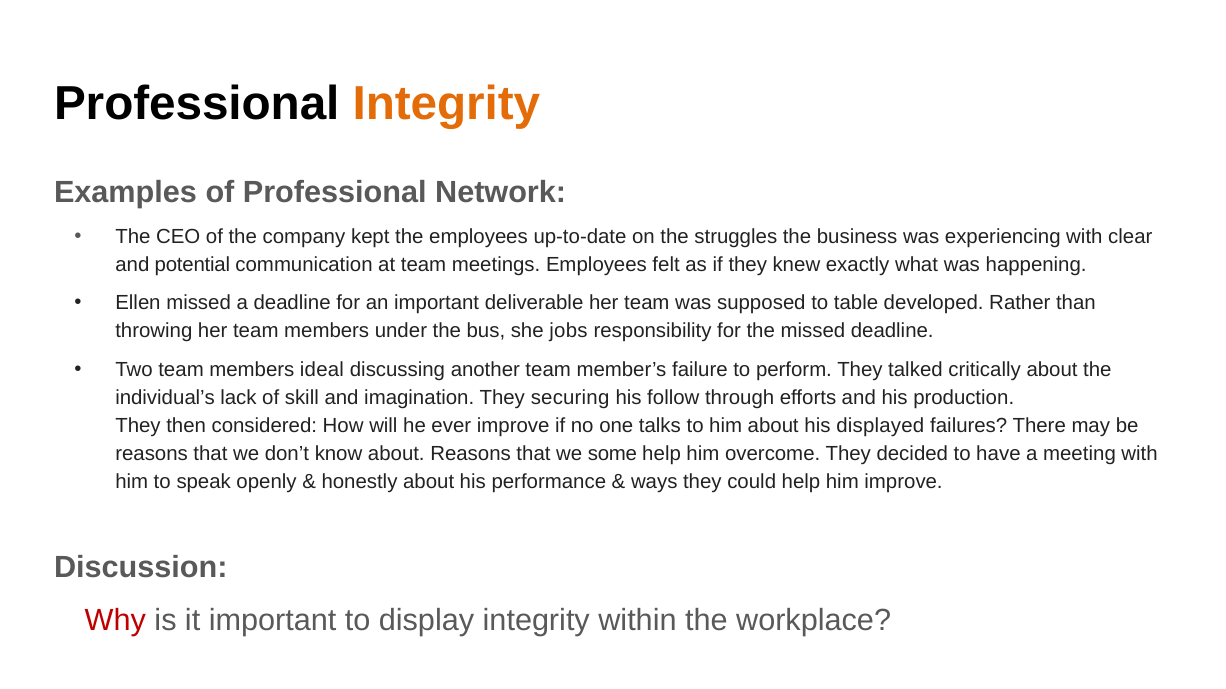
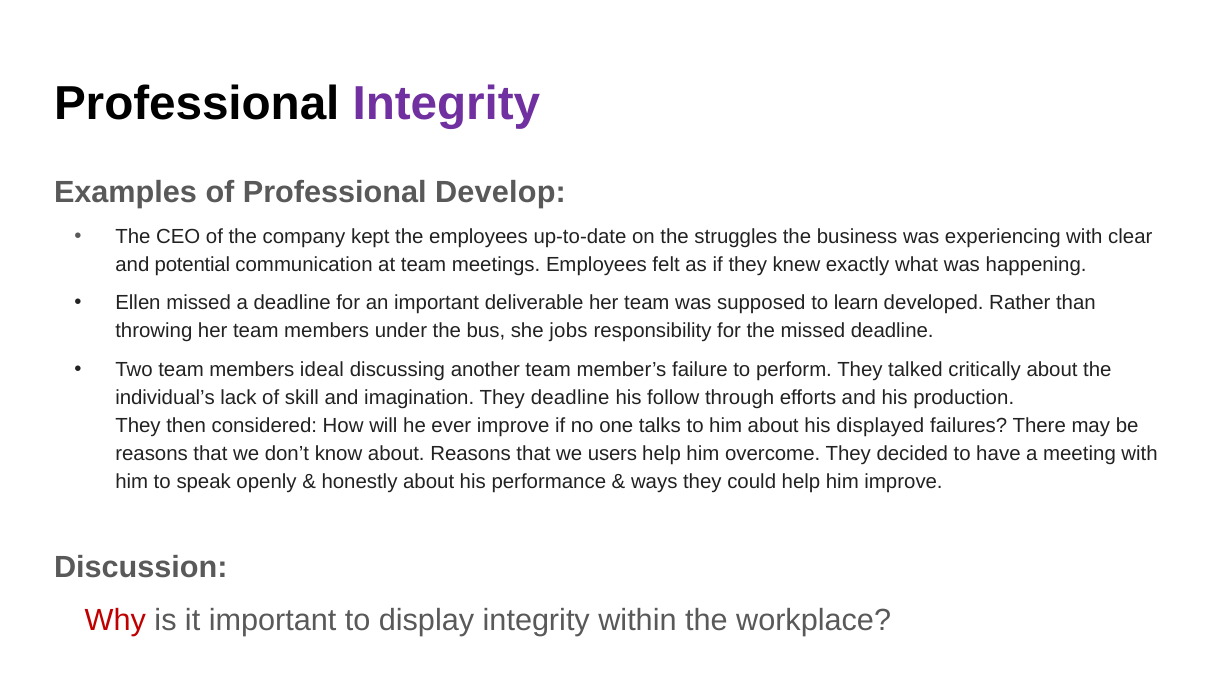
Integrity at (446, 104) colour: orange -> purple
Network: Network -> Develop
table: table -> learn
They securing: securing -> deadline
some: some -> users
